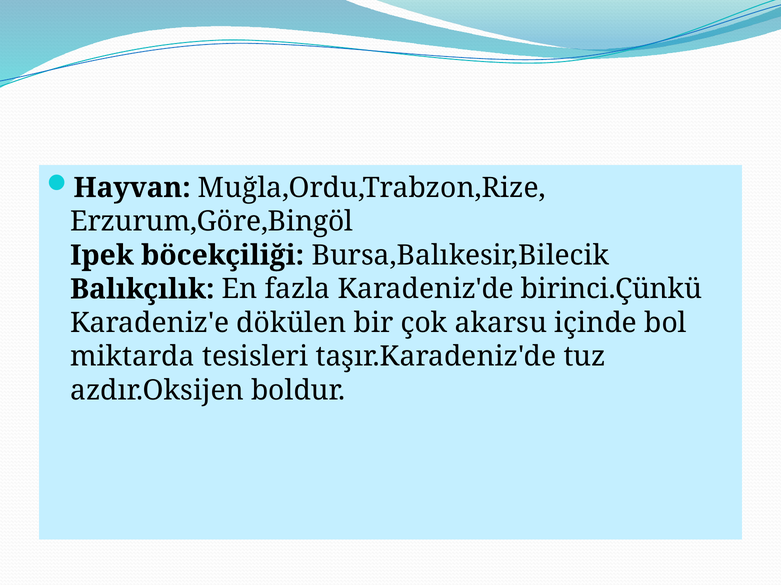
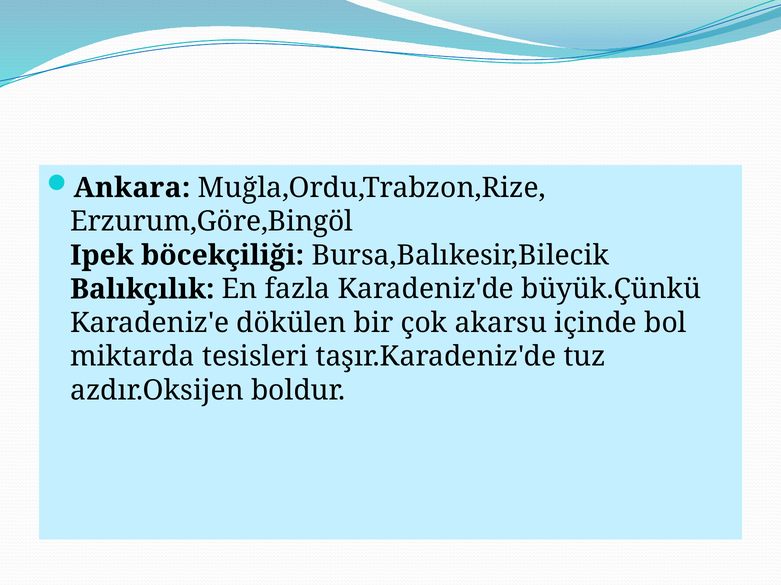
Hayvan: Hayvan -> Ankara
birinci.Çünkü: birinci.Çünkü -> büyük.Çünkü
